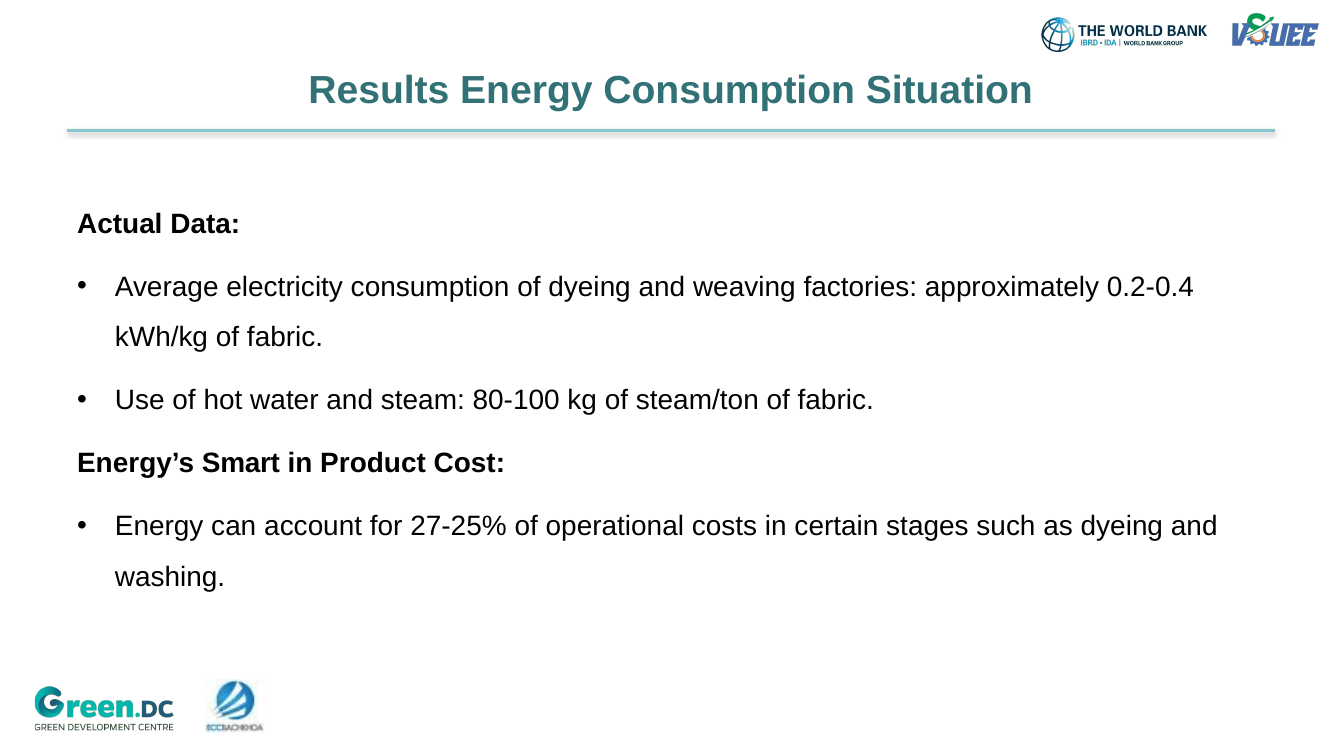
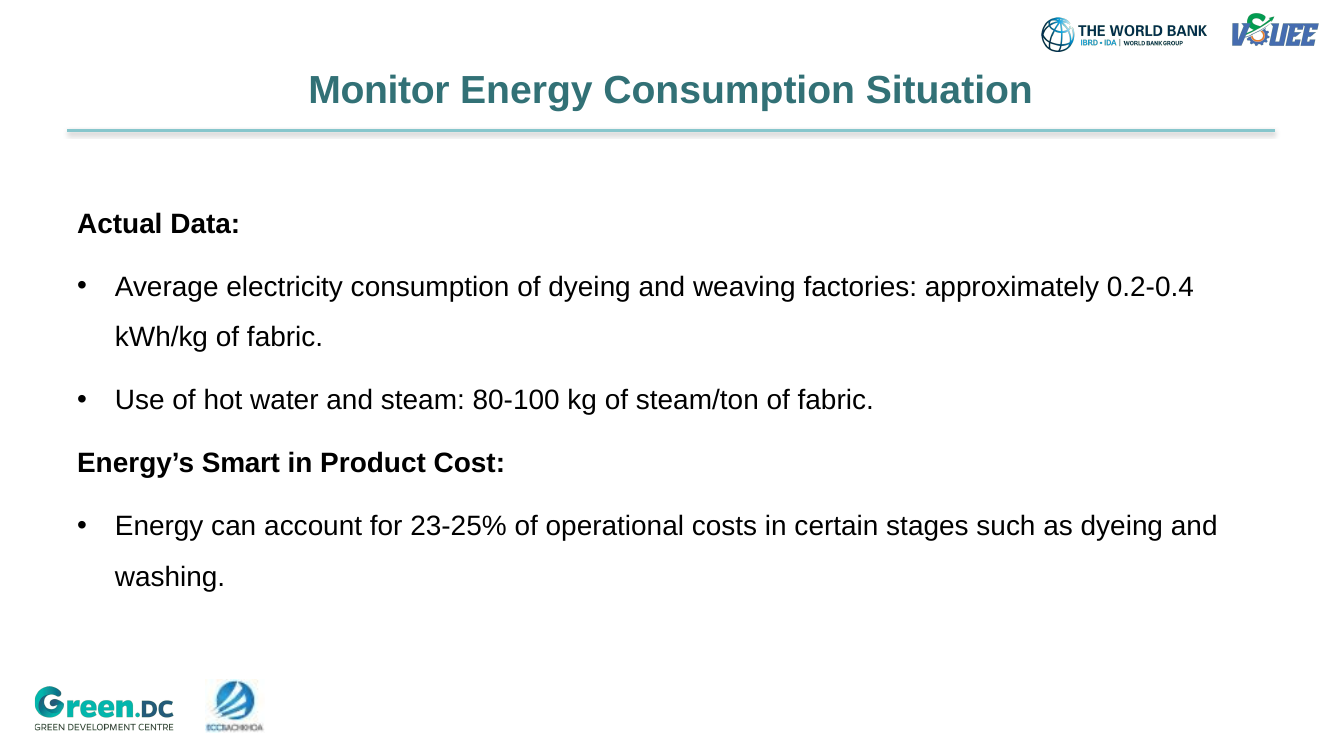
Results: Results -> Monitor
27-25%: 27-25% -> 23-25%
